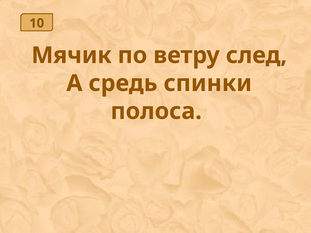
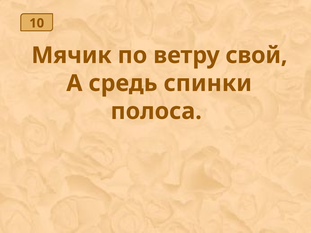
след: след -> свой
